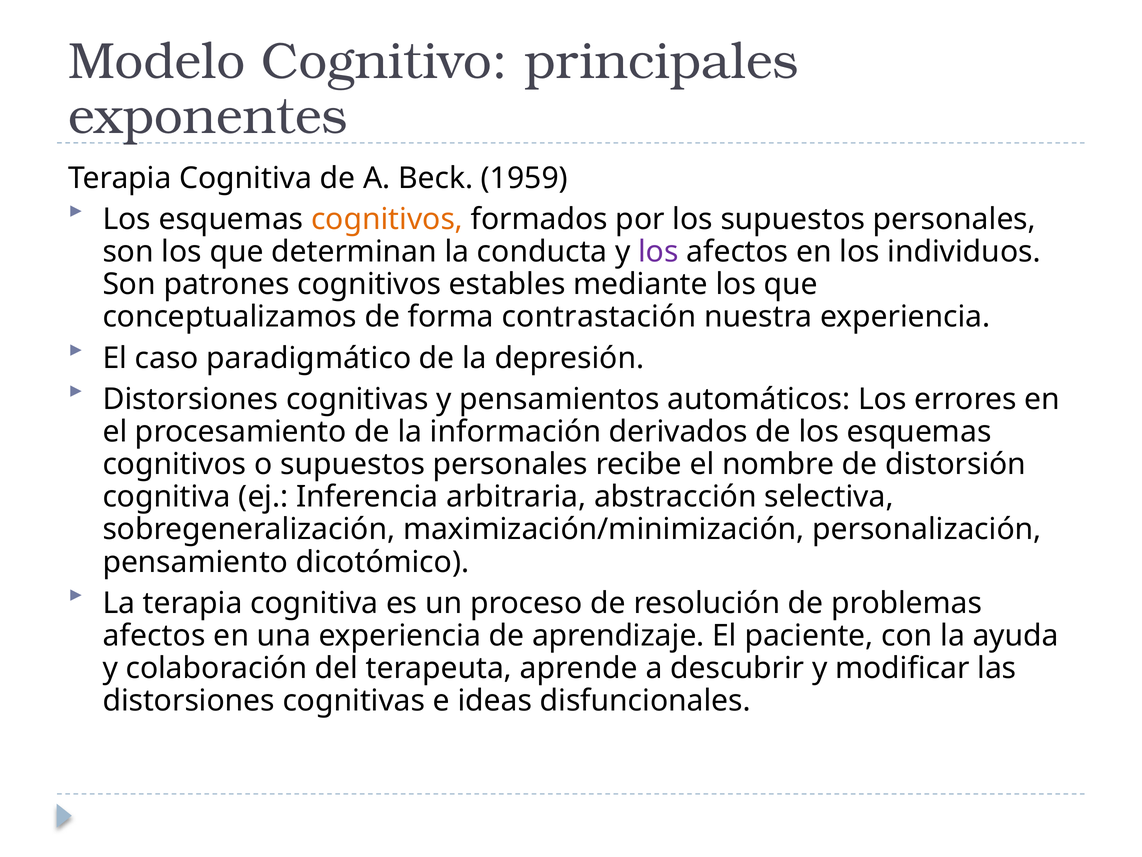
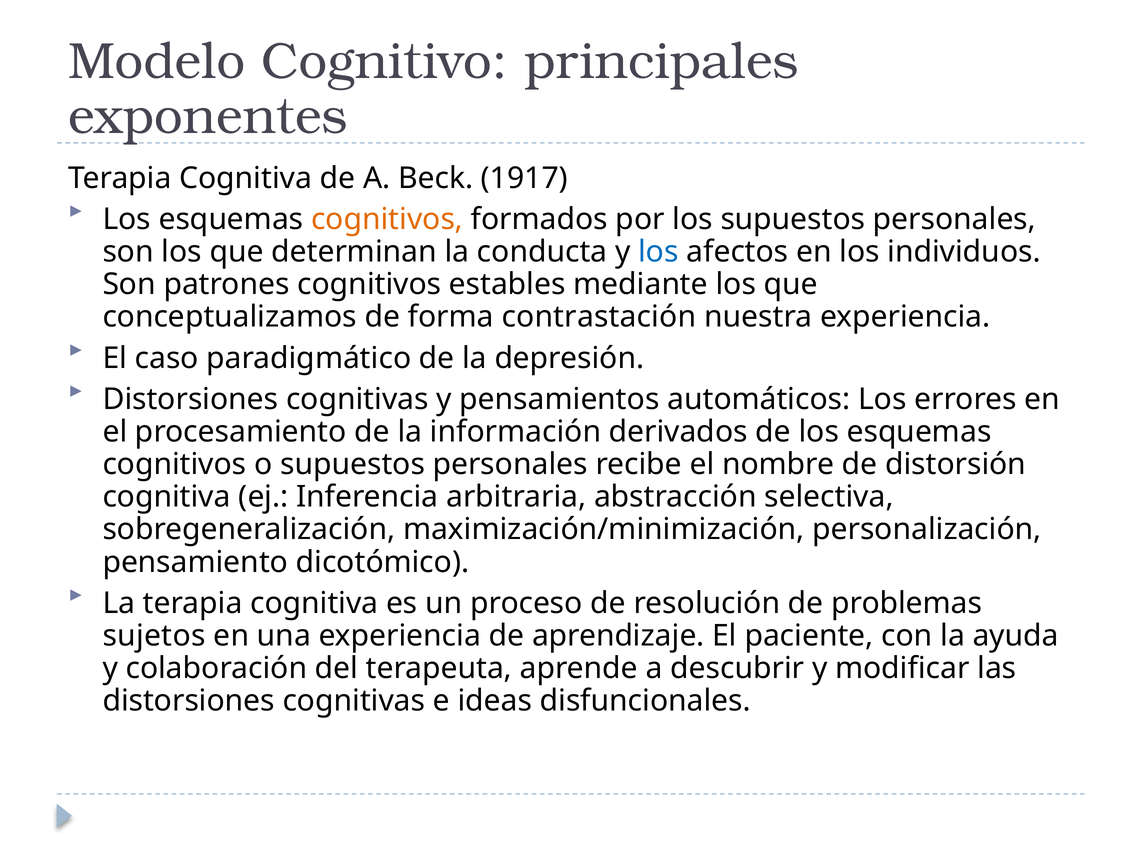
1959: 1959 -> 1917
los at (658, 252) colour: purple -> blue
afectos at (154, 635): afectos -> sujetos
